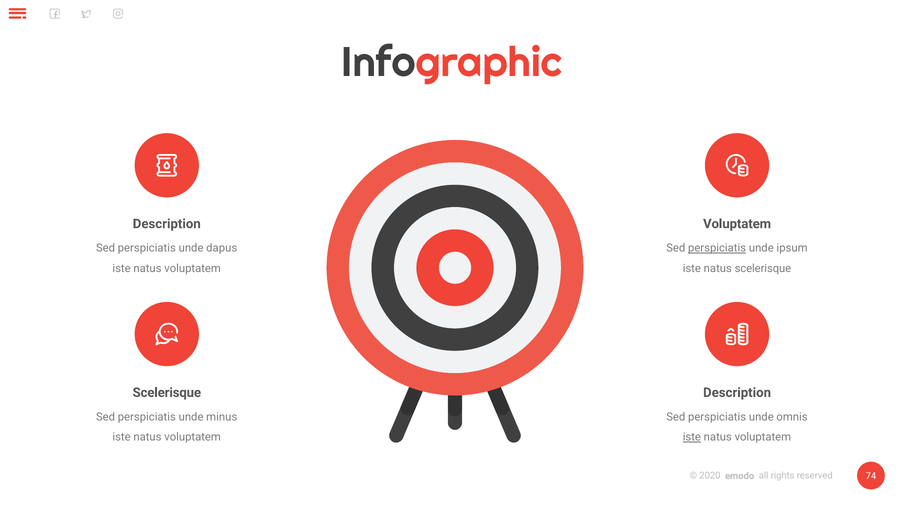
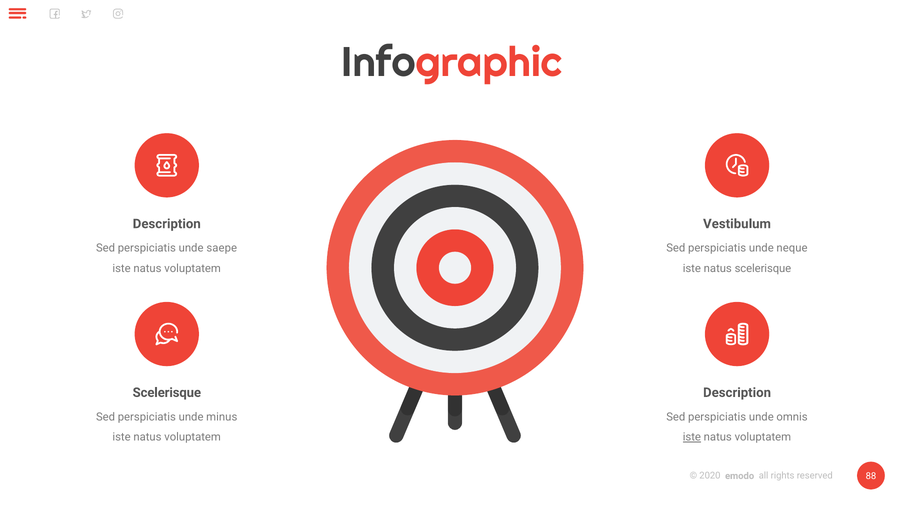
Voluptatem at (737, 224): Voluptatem -> Vestibulum
dapus: dapus -> saepe
perspiciatis at (717, 248) underline: present -> none
ipsum: ipsum -> neque
74: 74 -> 88
